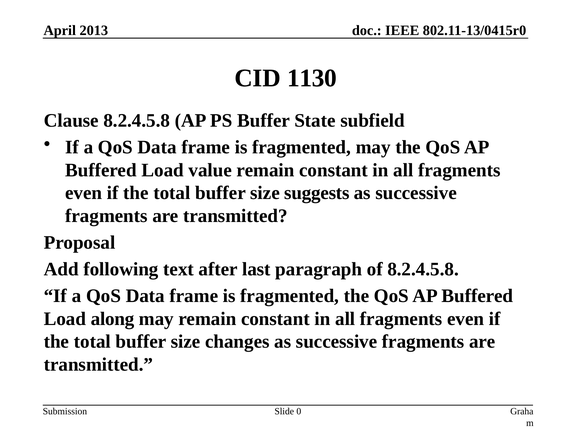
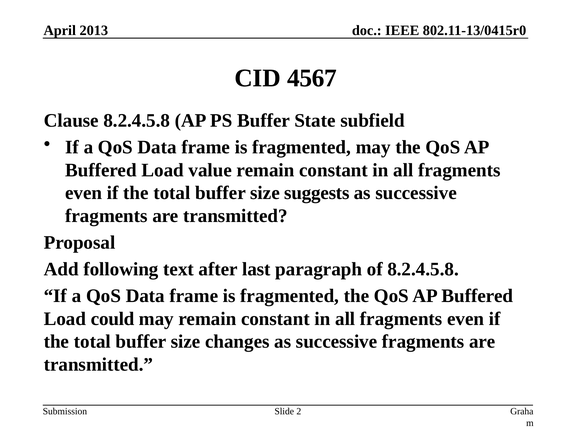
1130: 1130 -> 4567
along: along -> could
0: 0 -> 2
